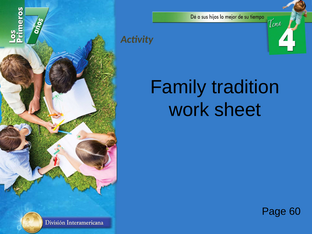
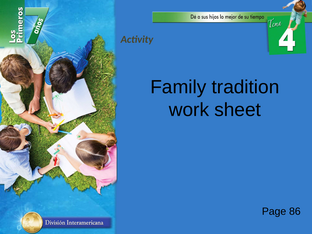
60: 60 -> 86
